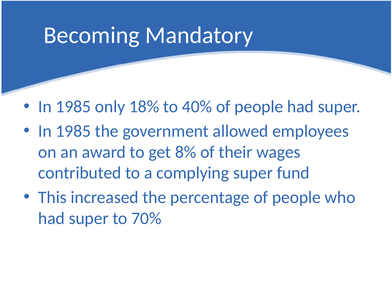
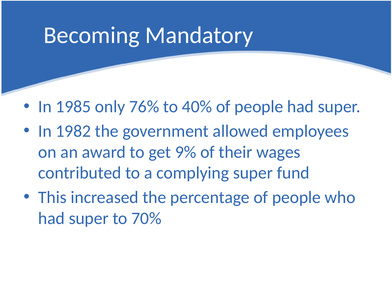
18%: 18% -> 76%
1985 at (73, 131): 1985 -> 1982
8%: 8% -> 9%
